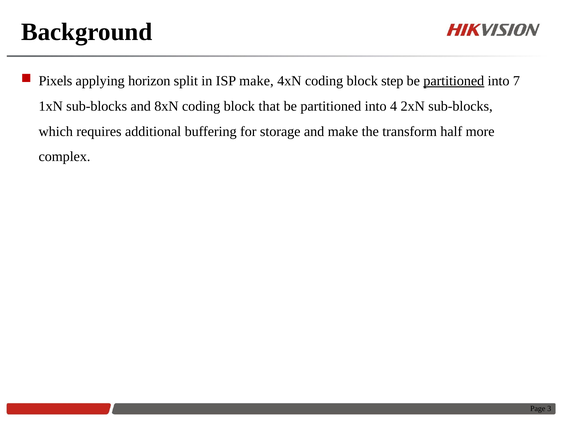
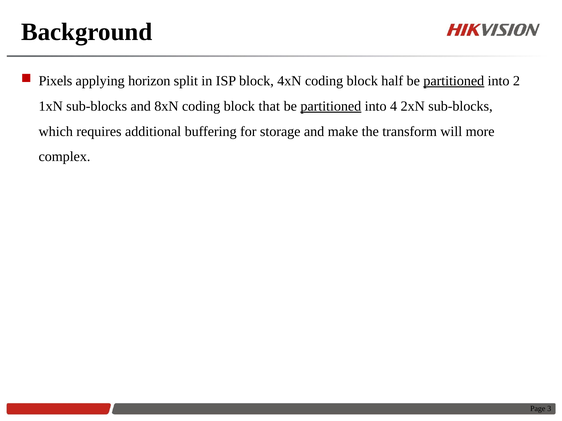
ISP make: make -> block
step: step -> half
7: 7 -> 2
partitioned at (331, 106) underline: none -> present
half: half -> will
